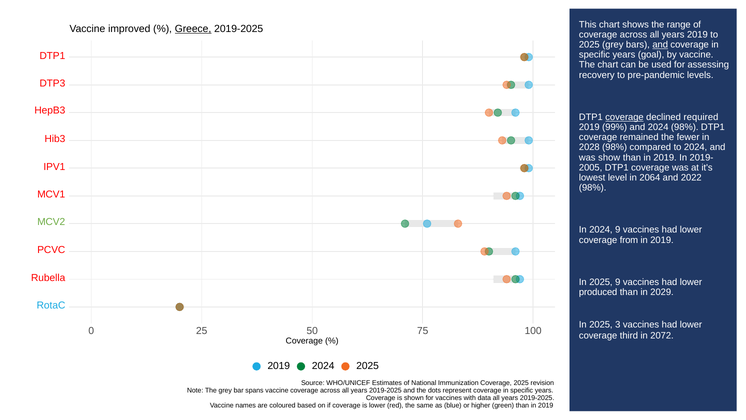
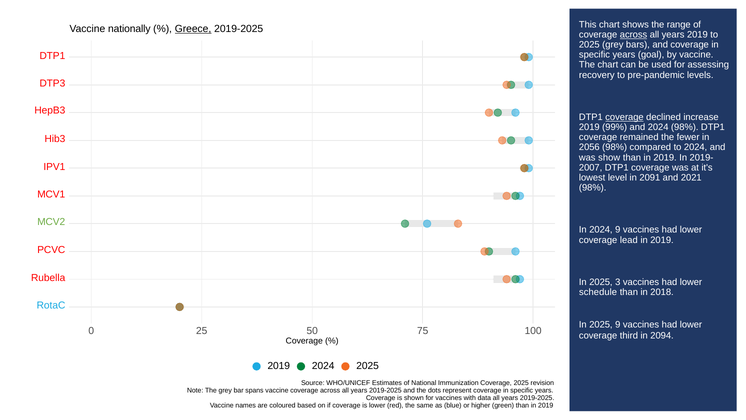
improved: improved -> nationally
across at (634, 35) underline: none -> present
and at (660, 45) underline: present -> none
required: required -> increase
2028: 2028 -> 2056
2005: 2005 -> 2007
2064: 2064 -> 2091
2022: 2022 -> 2021
from: from -> lead
2025 9: 9 -> 3
produced: produced -> schedule
2029: 2029 -> 2018
2025 3: 3 -> 9
2072: 2072 -> 2094
